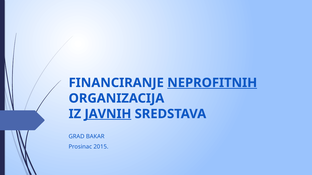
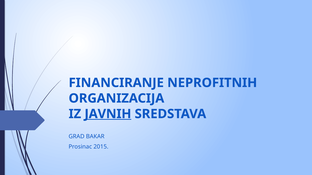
NEPROFITNIH underline: present -> none
